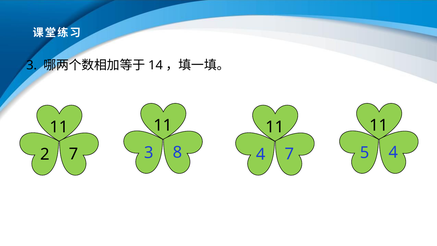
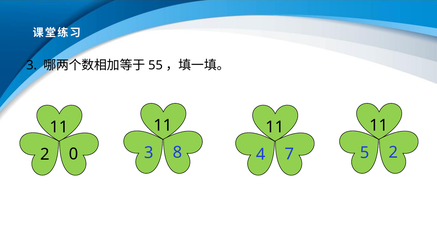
14: 14 -> 55
5 4: 4 -> 2
2 7: 7 -> 0
